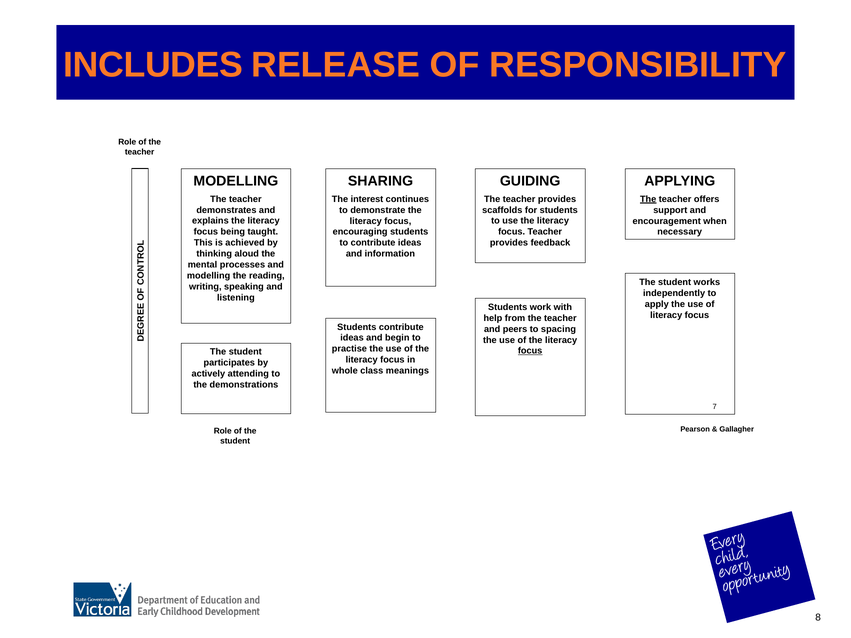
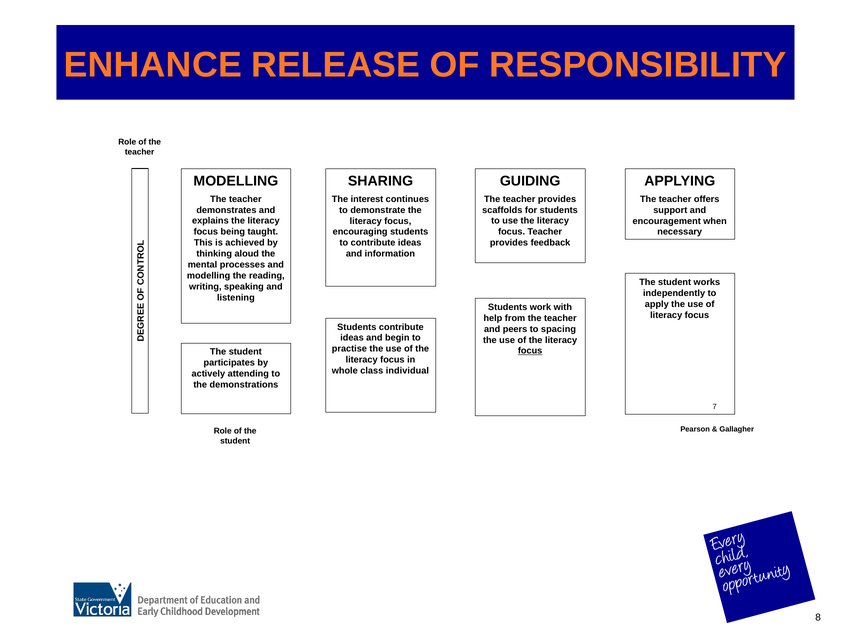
INCLUDES: INCLUDES -> ENHANCE
The at (648, 199) underline: present -> none
meanings: meanings -> individual
